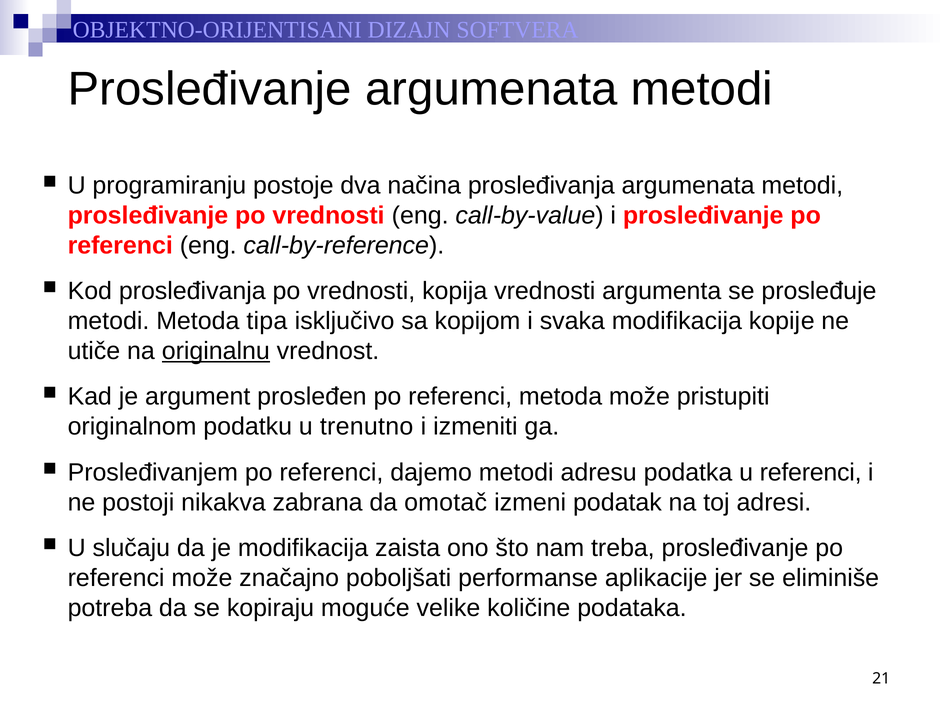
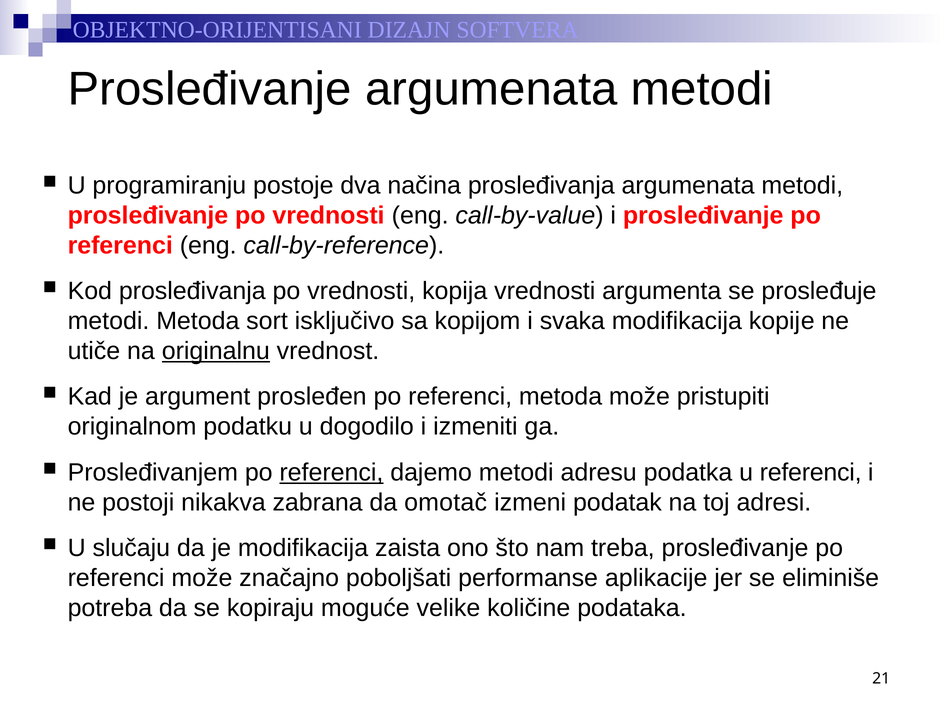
tipa: tipa -> sort
trenutno: trenutno -> dogodilo
referenci at (331, 473) underline: none -> present
